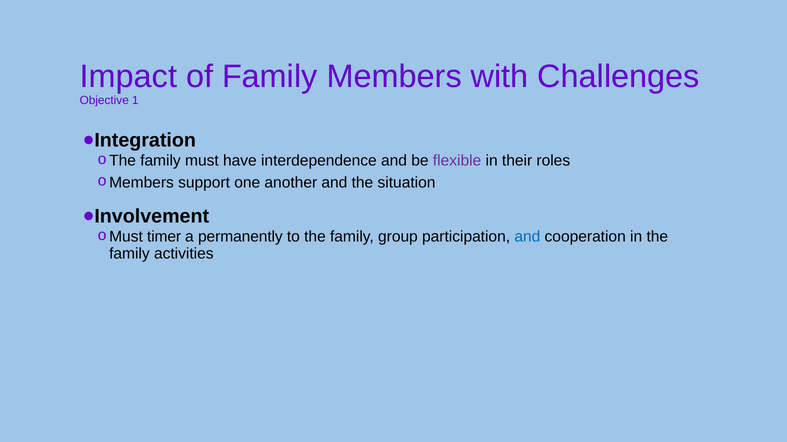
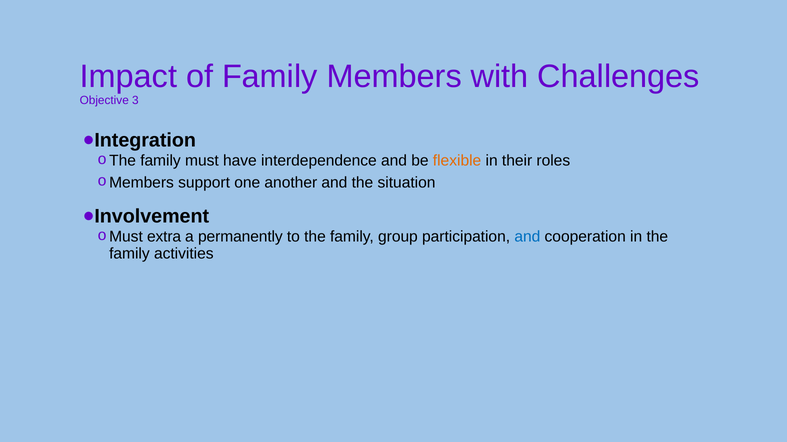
1: 1 -> 3
flexible colour: purple -> orange
timer: timer -> extra
